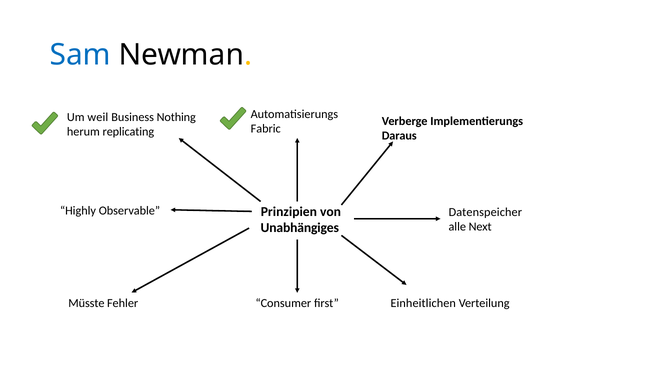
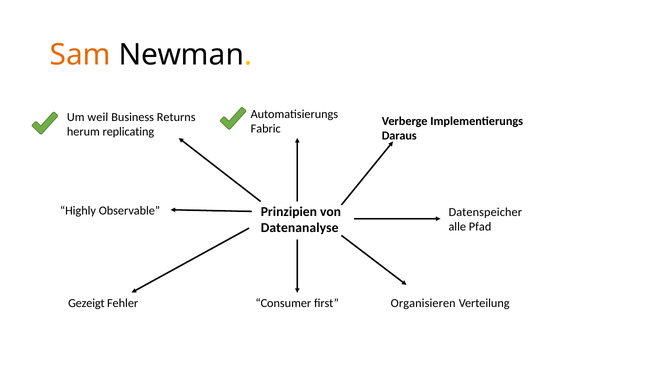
Sam colour: blue -> orange
Nothing: Nothing -> Returns
Next: Next -> Pfad
Unabhängiges: Unabhängiges -> Datenanalyse
Müsste: Müsste -> Gezeigt
Einheitlichen: Einheitlichen -> Organisieren
